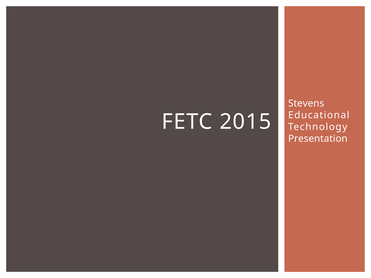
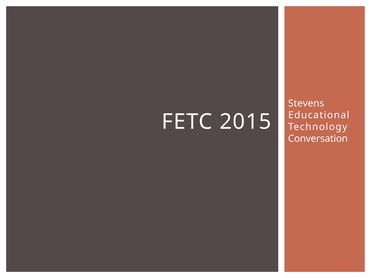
Presentation: Presentation -> Conversation
